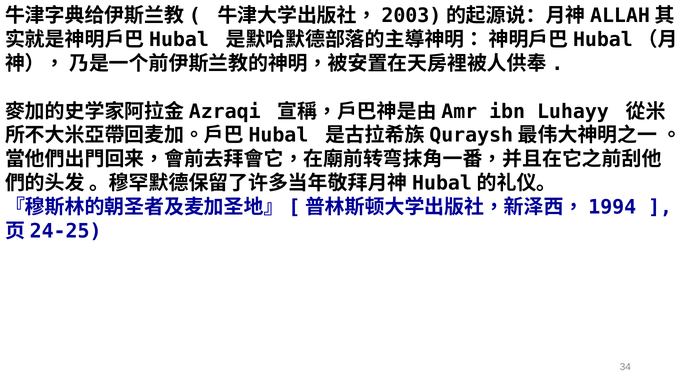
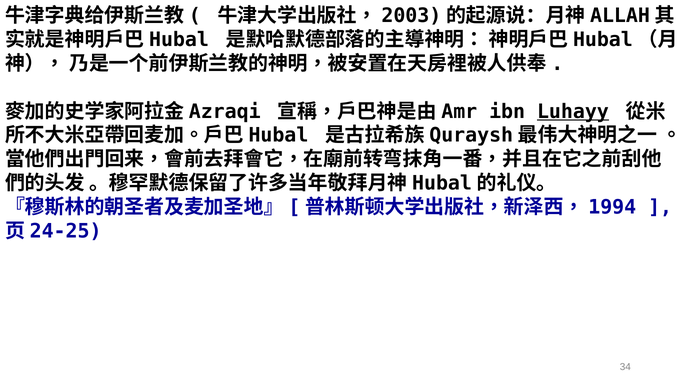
Luhayy underline: none -> present
